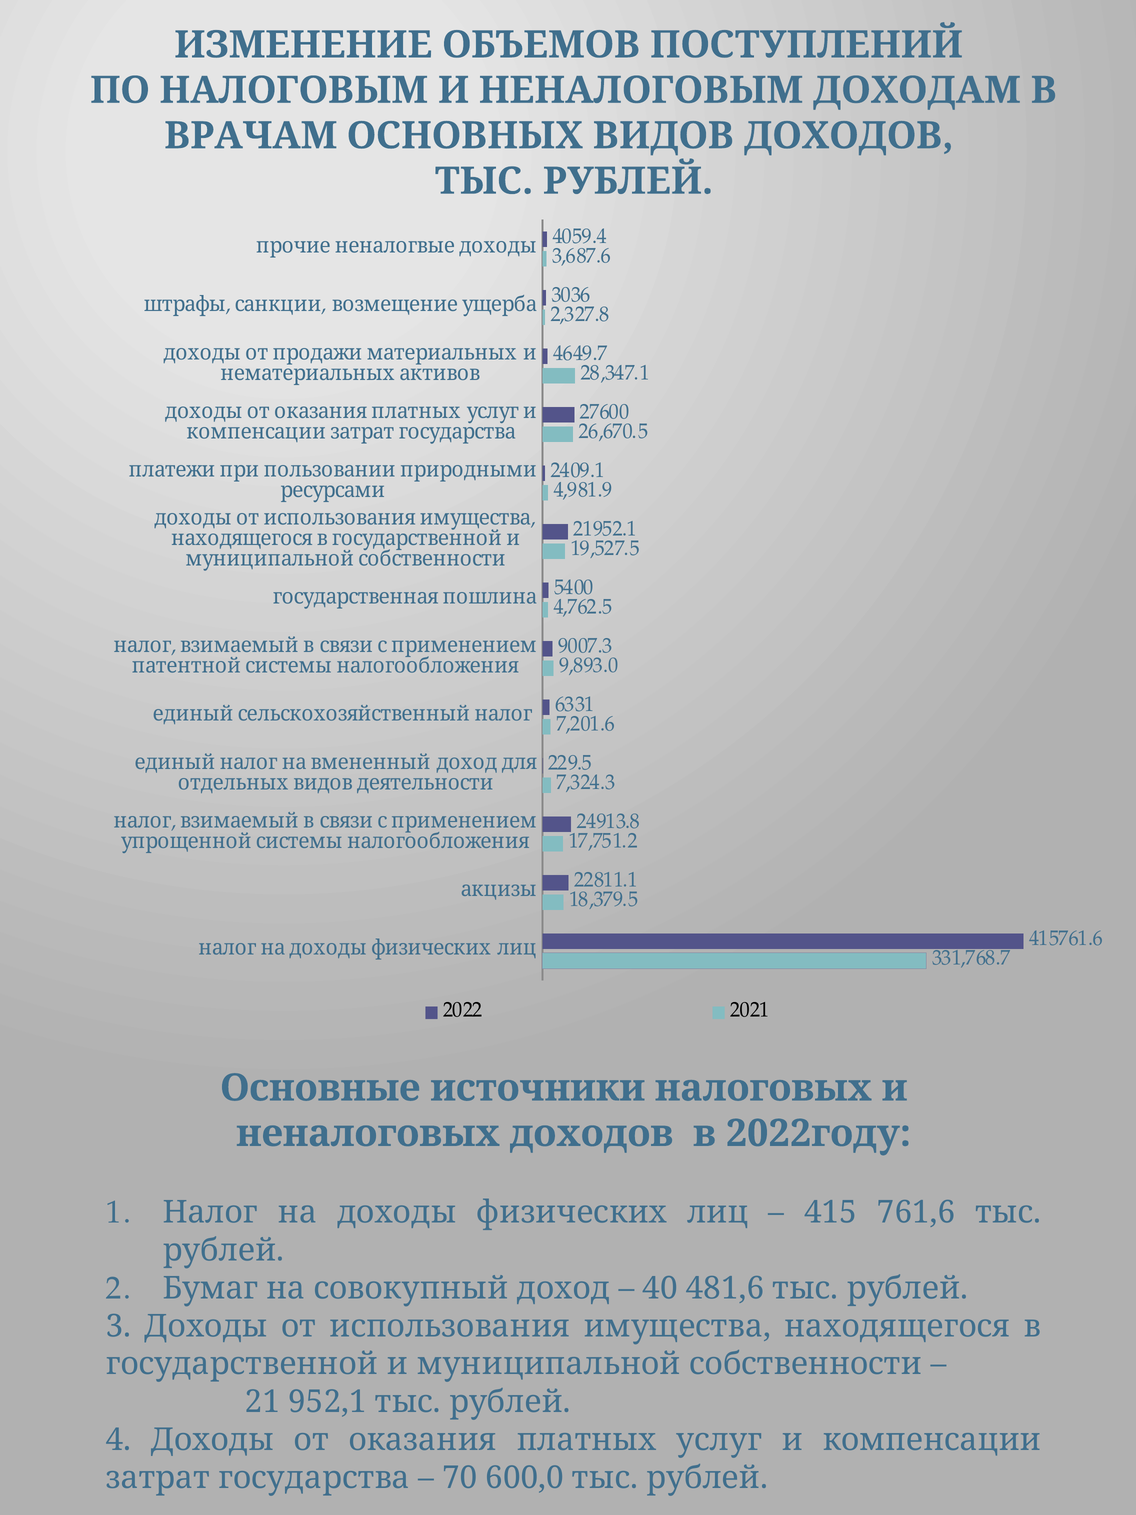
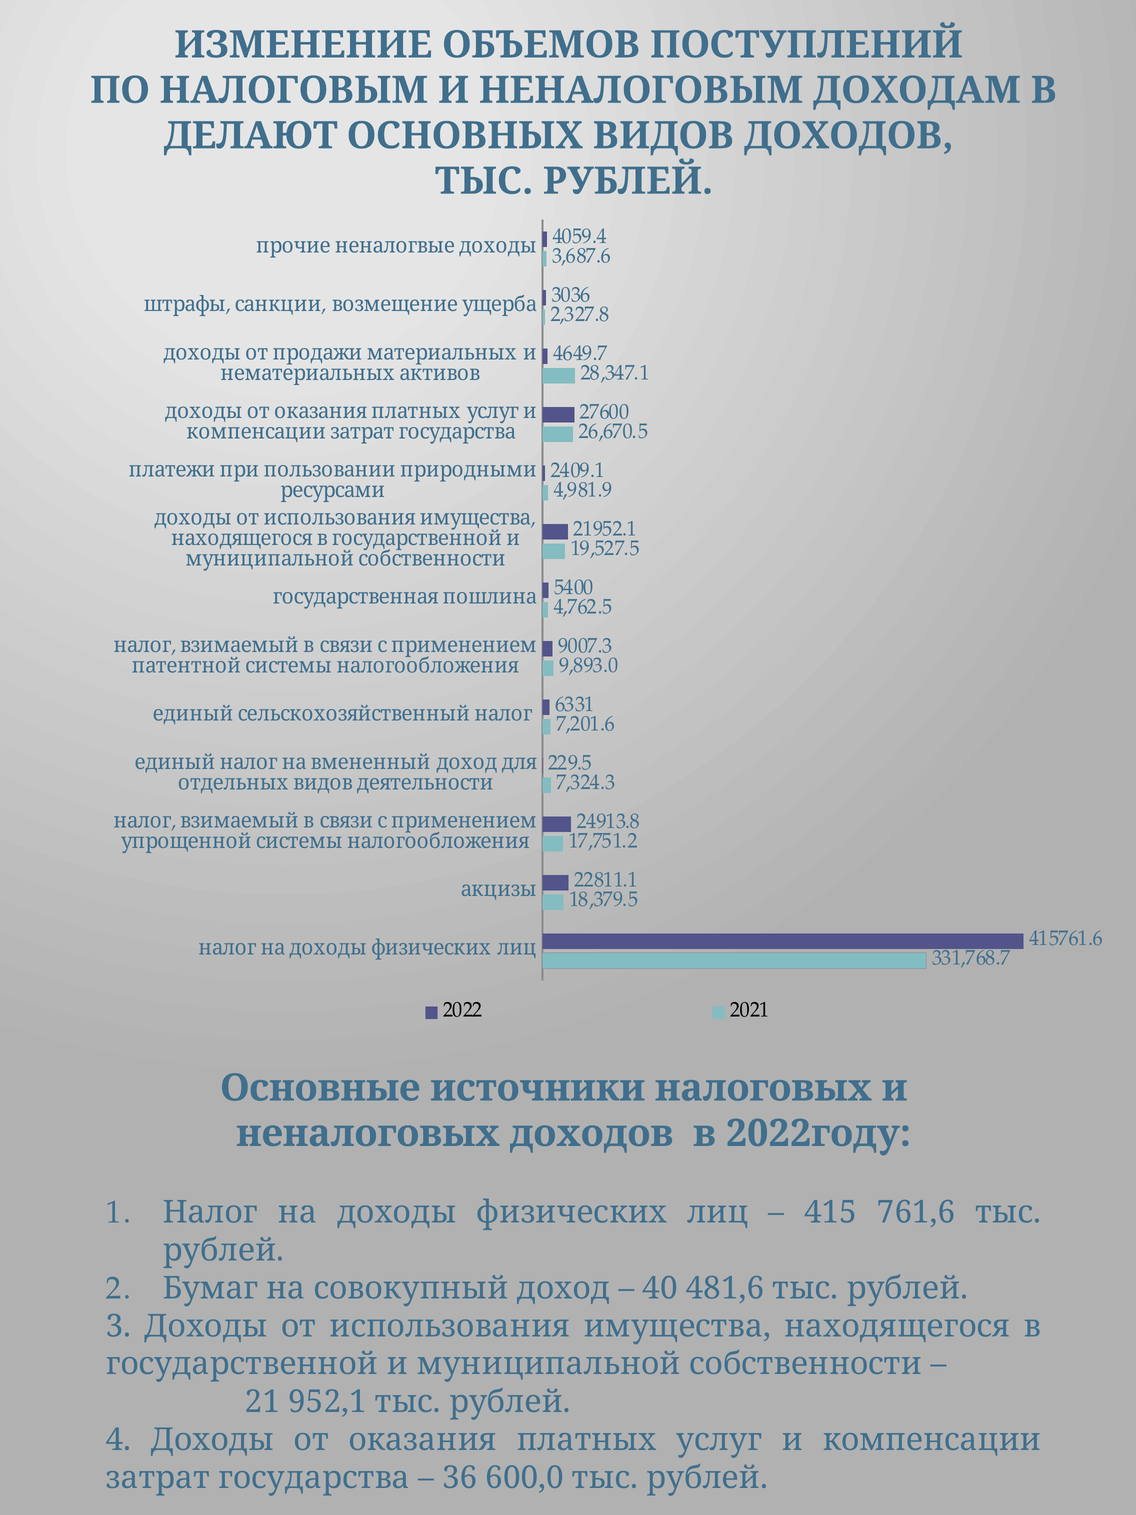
ВРАЧАМ: ВРАЧАМ -> ДЕЛАЮТ
70: 70 -> 36
